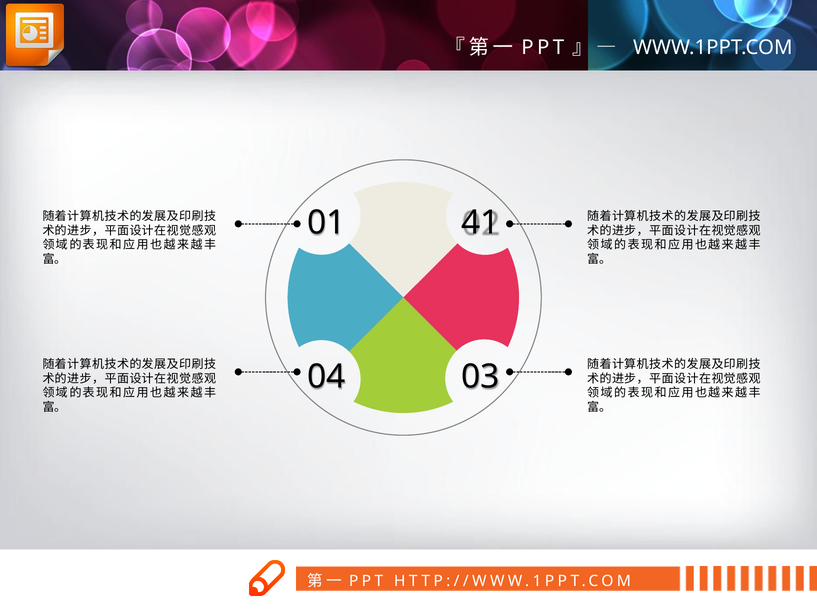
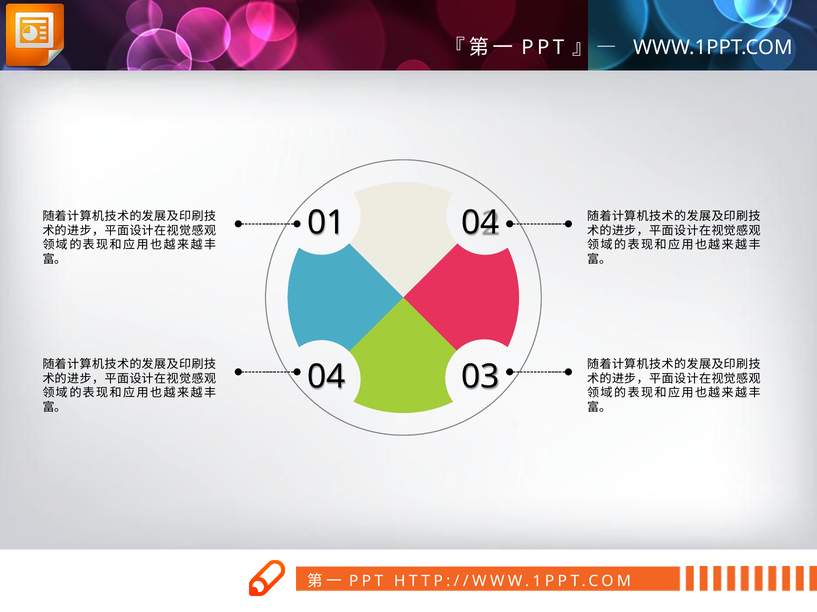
01 41: 41 -> 04
